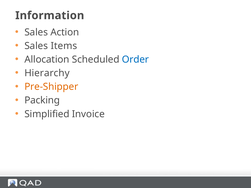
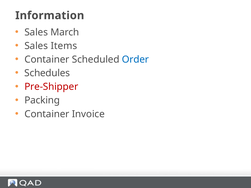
Action: Action -> March
Allocation at (47, 60): Allocation -> Container
Hierarchy: Hierarchy -> Schedules
Pre-Shipper colour: orange -> red
Simplified at (47, 114): Simplified -> Container
